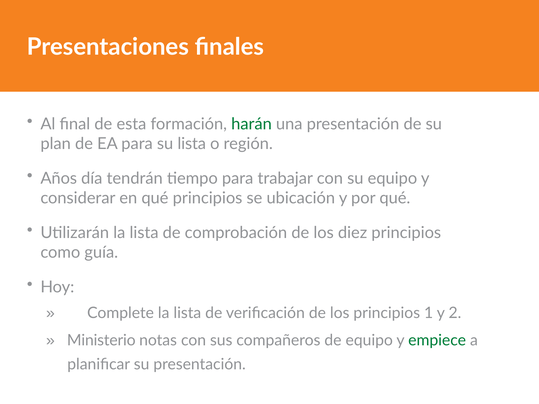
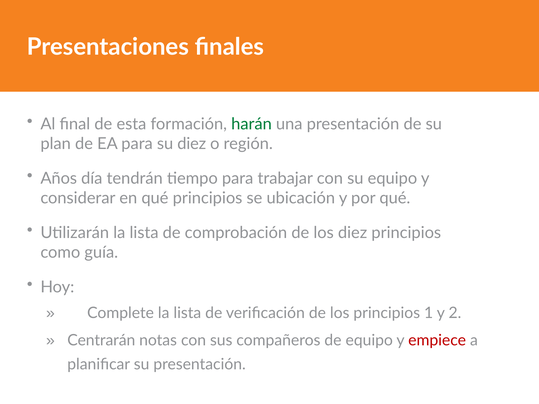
su lista: lista -> diez
Ministerio: Ministerio -> Centrarán
empiece colour: green -> red
